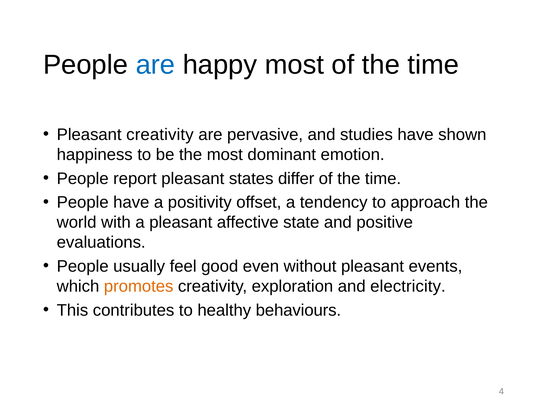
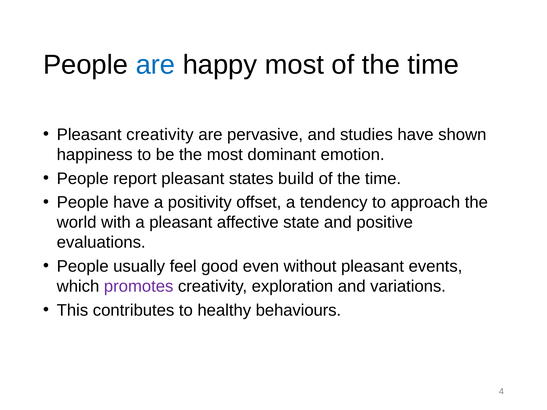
differ: differ -> build
promotes colour: orange -> purple
electricity: electricity -> variations
